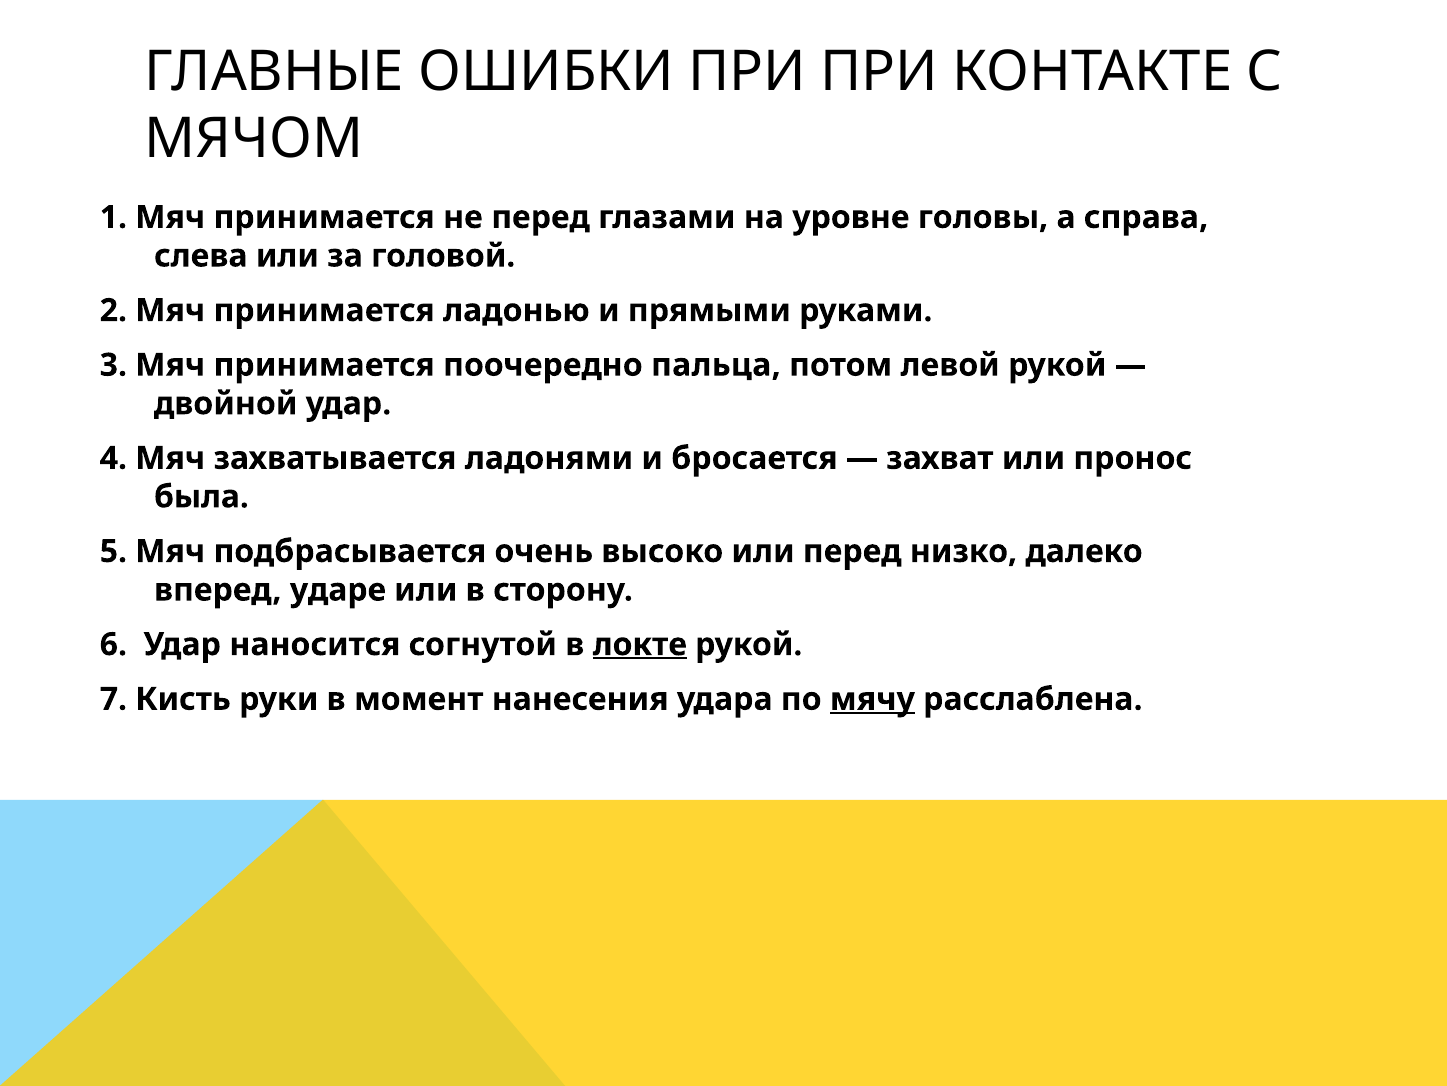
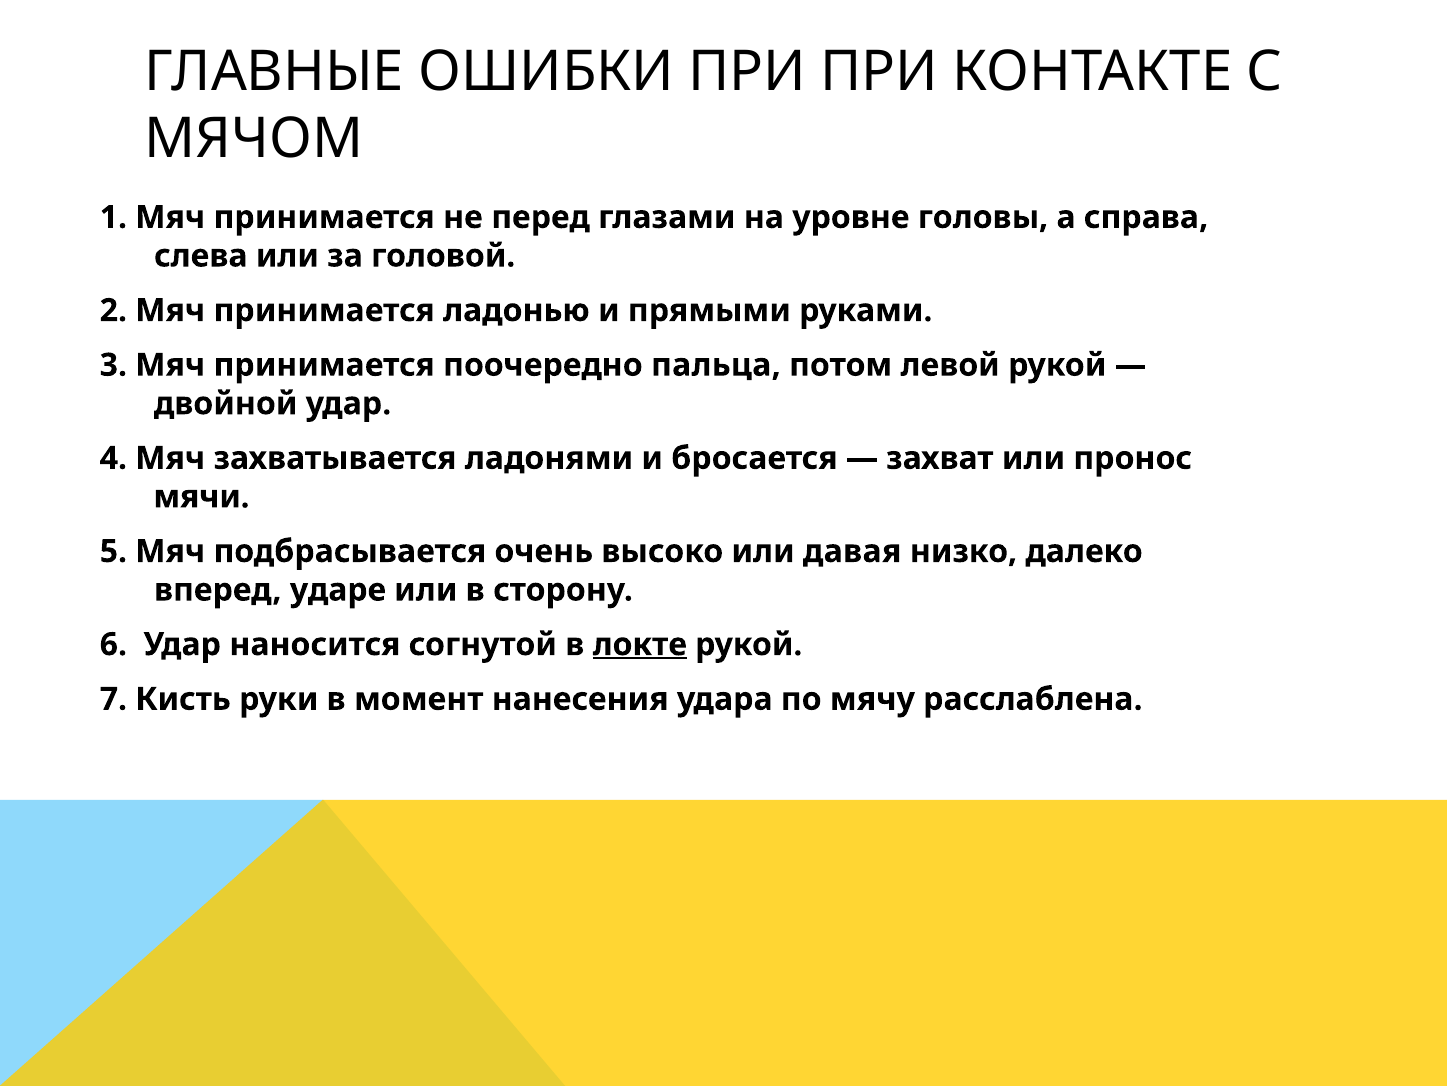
была: была -> мячи
или перед: перед -> давая
мячу underline: present -> none
